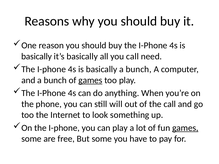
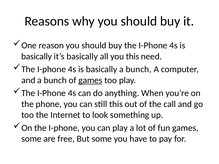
you call: call -> this
still will: will -> this
games at (185, 128) underline: present -> none
